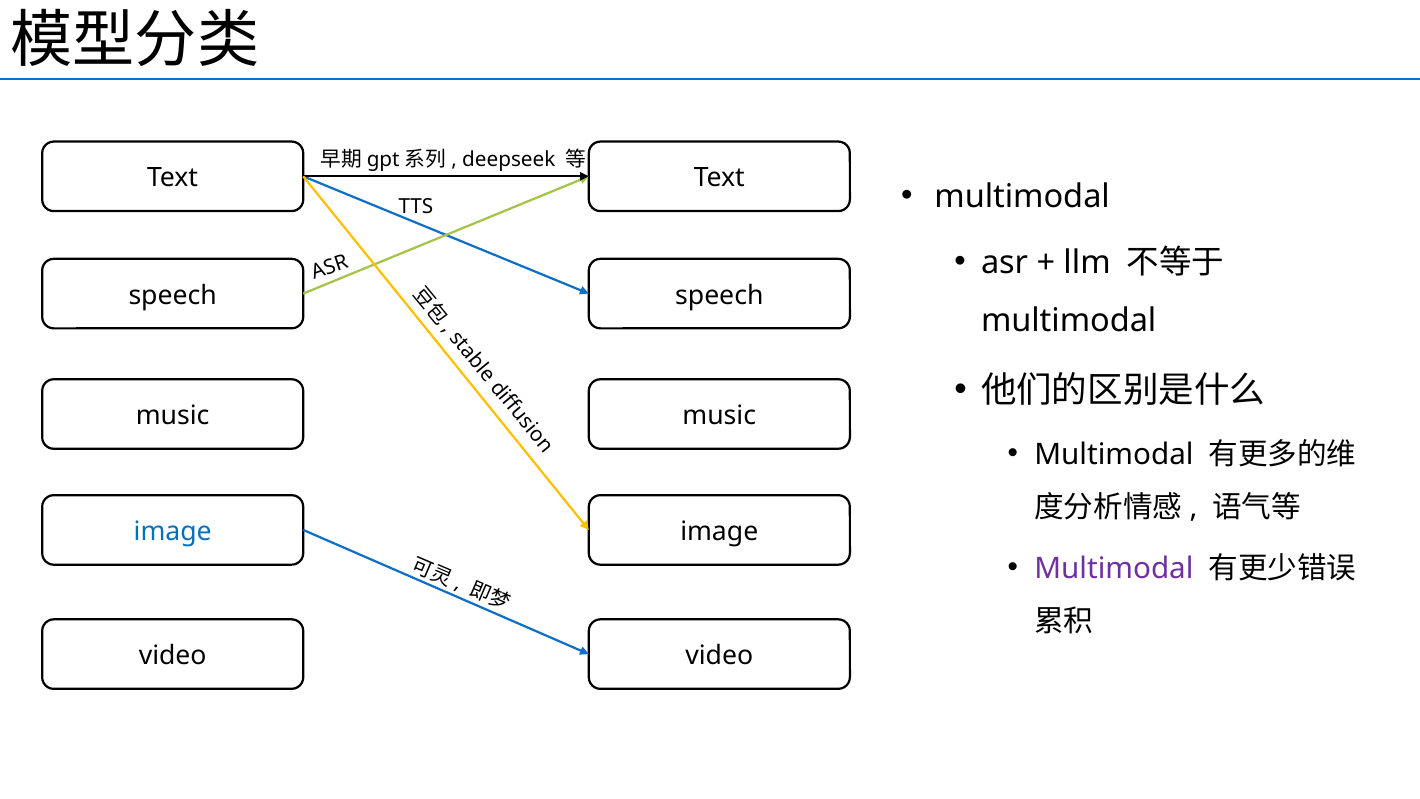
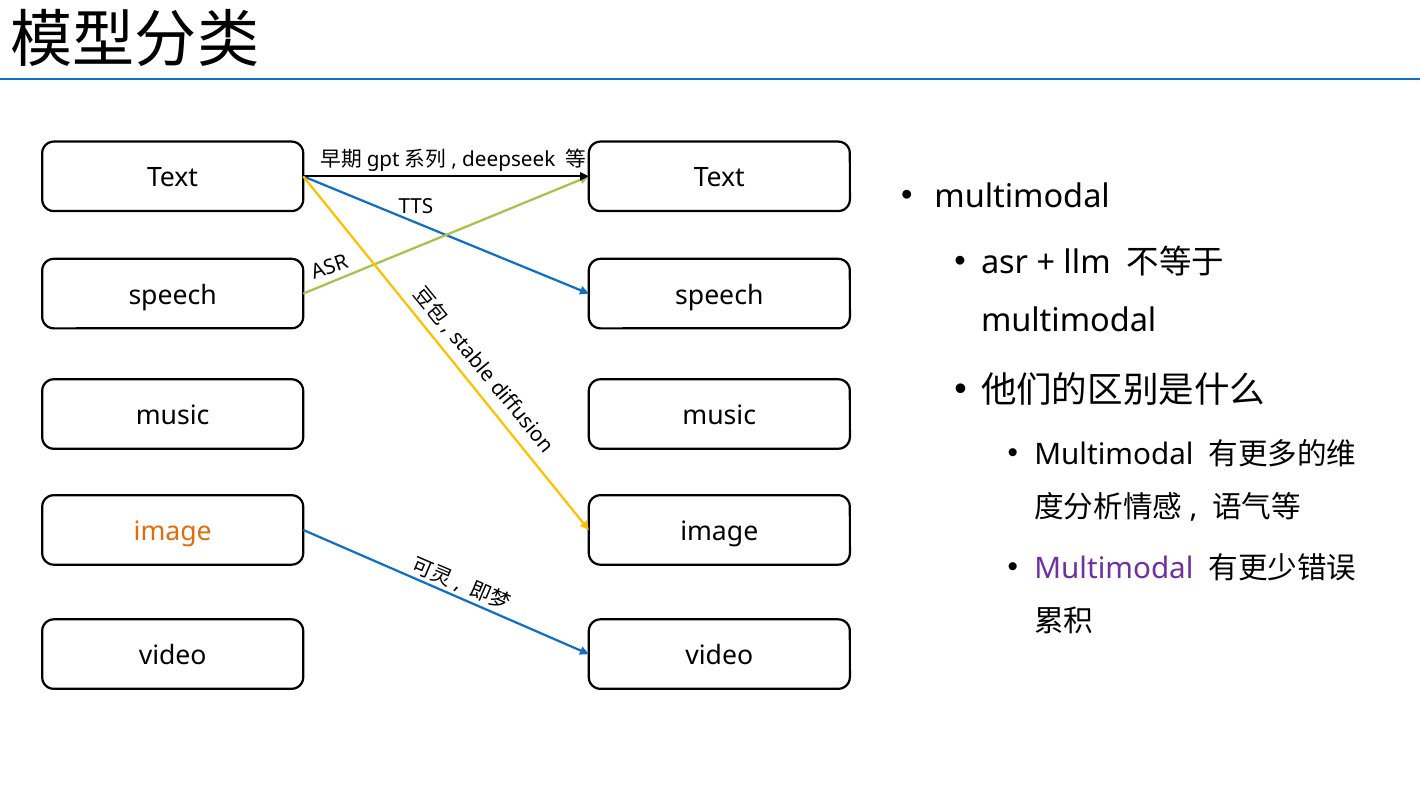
image at (173, 532) colour: blue -> orange
